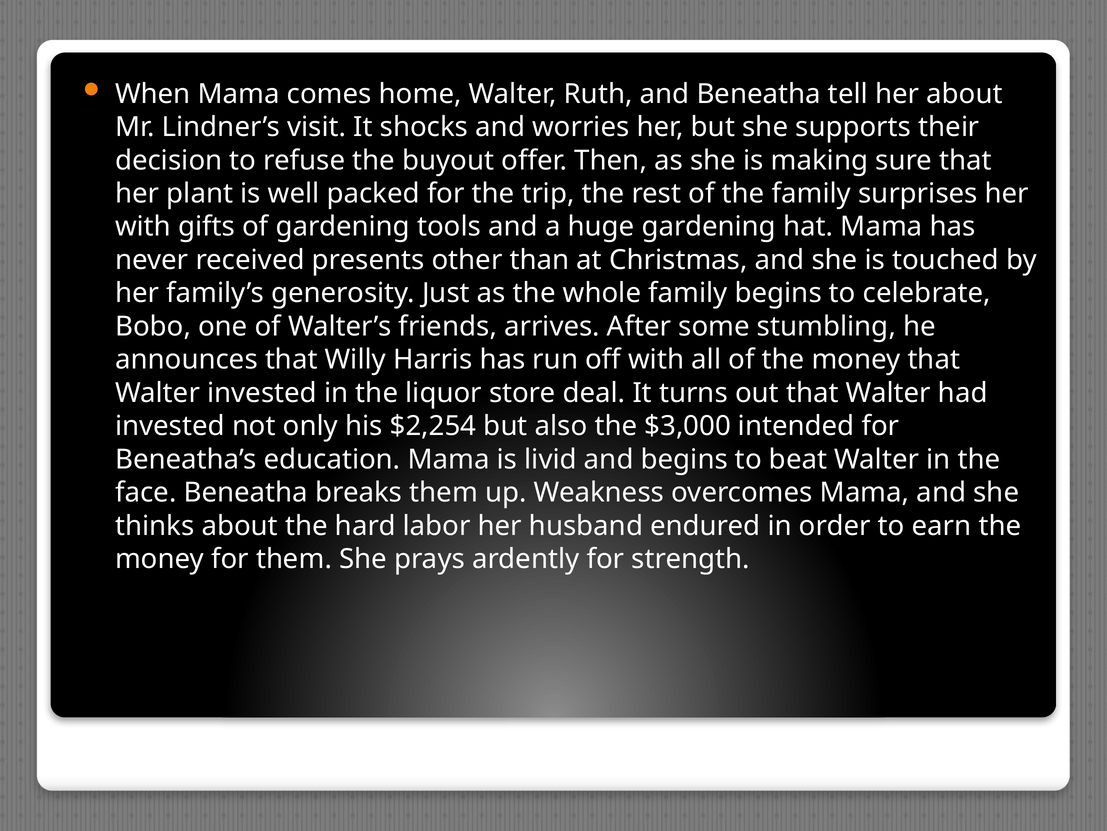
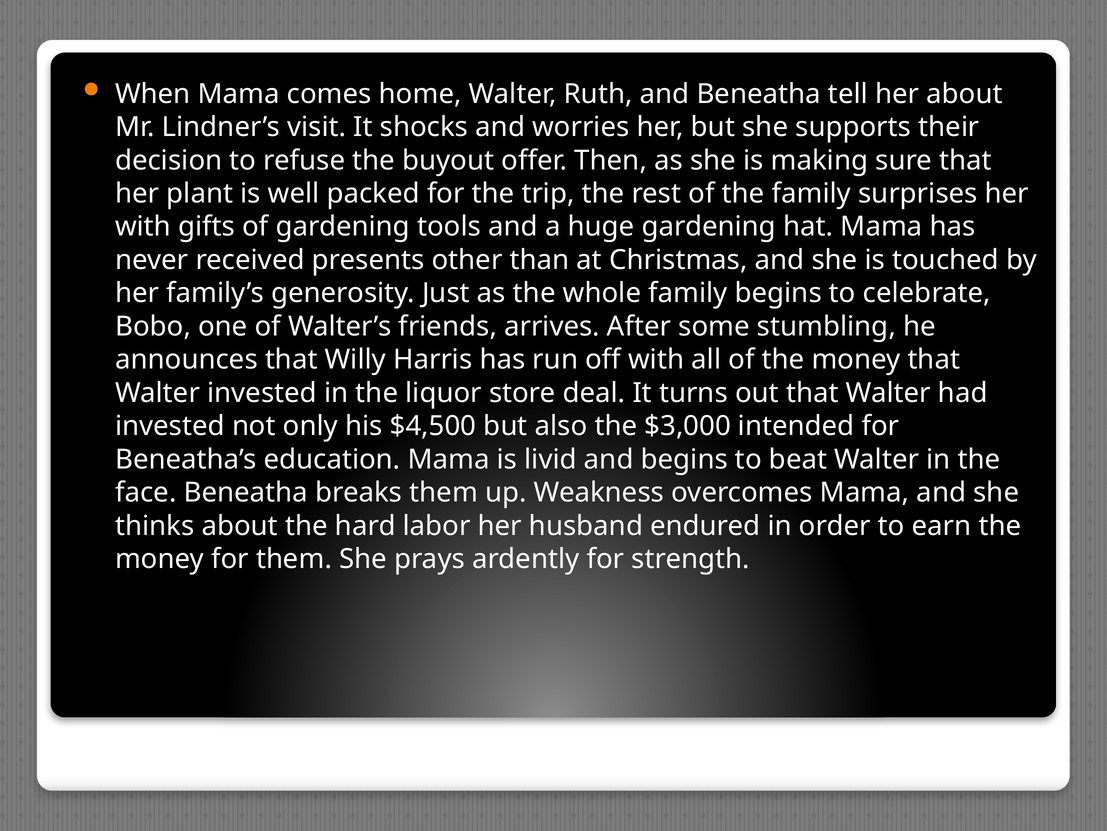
$2,254: $2,254 -> $4,500
